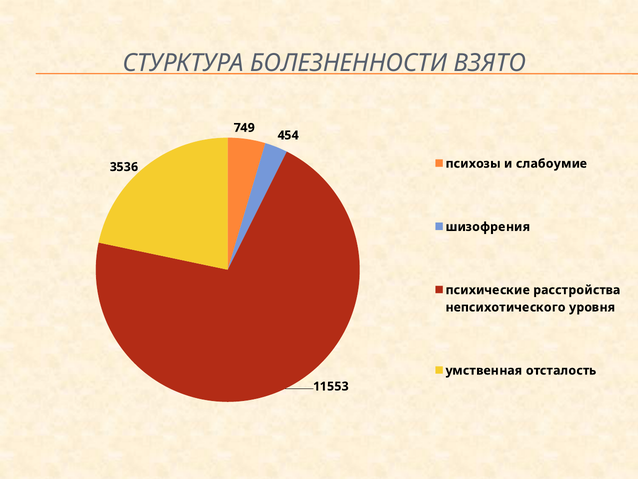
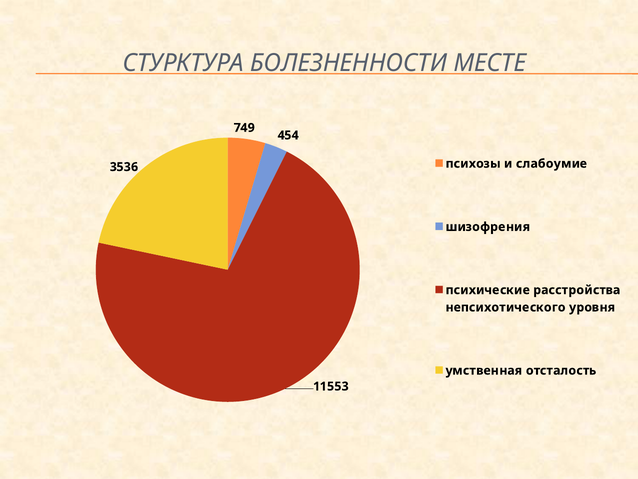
ВЗЯТО: ВЗЯТО -> МЕСТЕ
